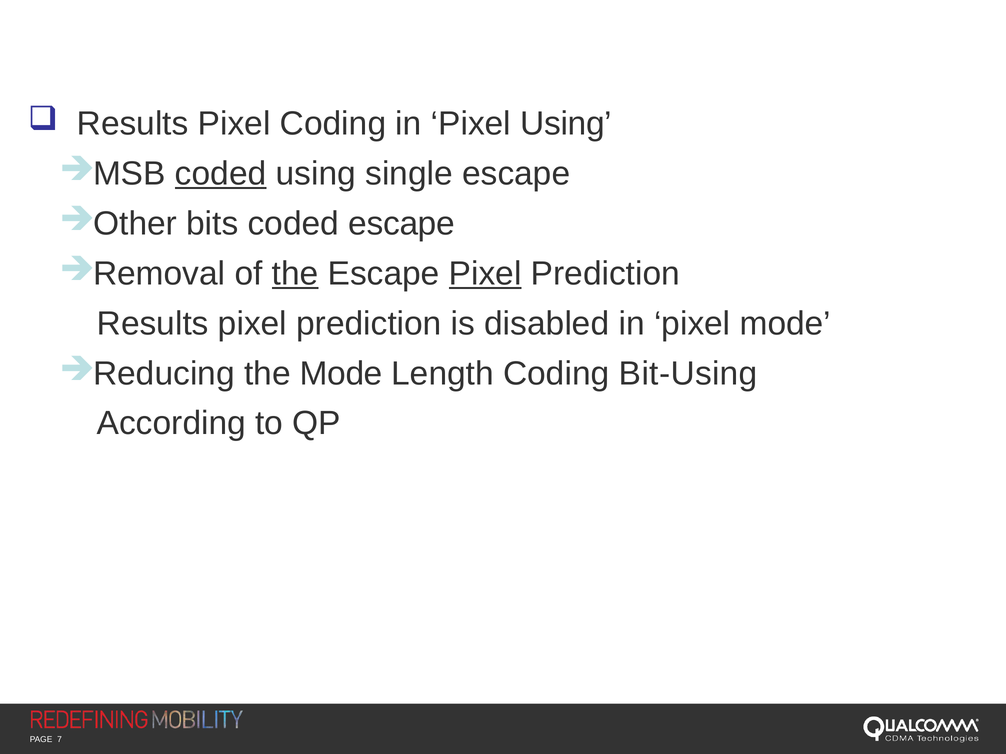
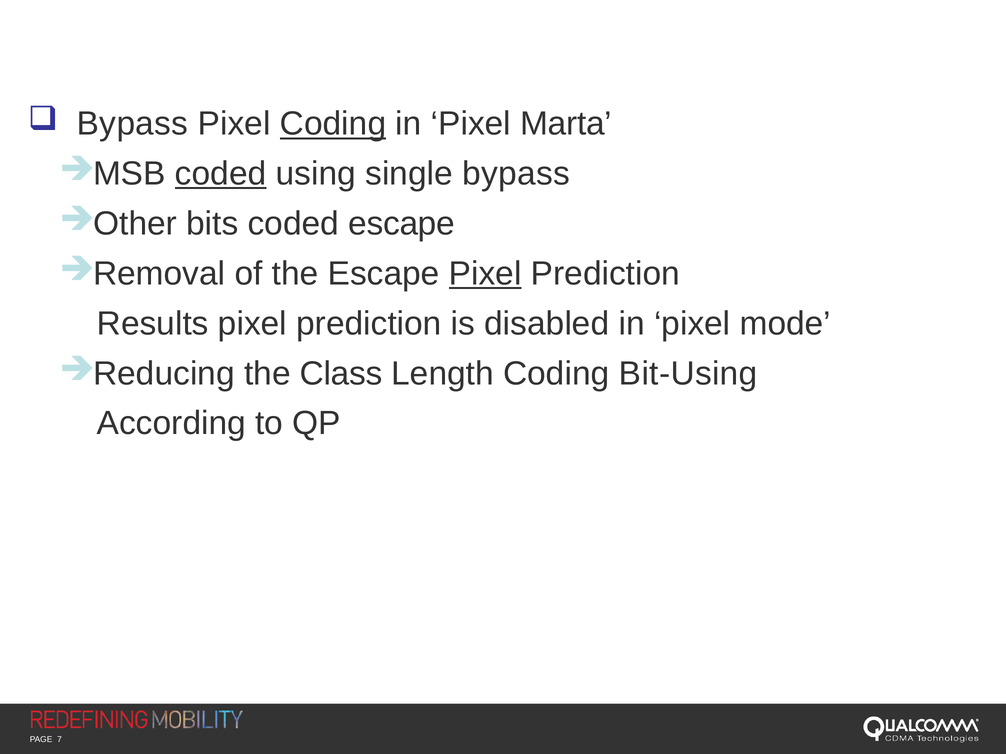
Results at (133, 124): Results -> Bypass
Coding at (333, 124) underline: none -> present
Pixel Using: Using -> Marta
single escape: escape -> bypass
the at (295, 274) underline: present -> none
the Mode: Mode -> Class
